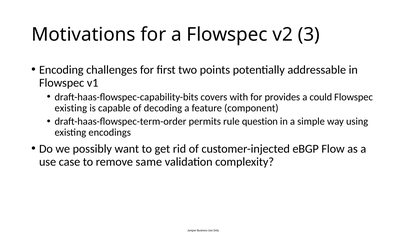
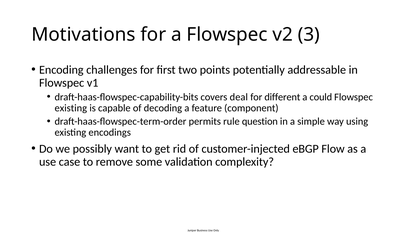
with: with -> deal
provides: provides -> different
same: same -> some
